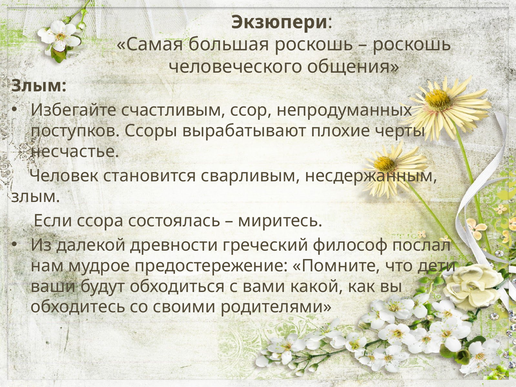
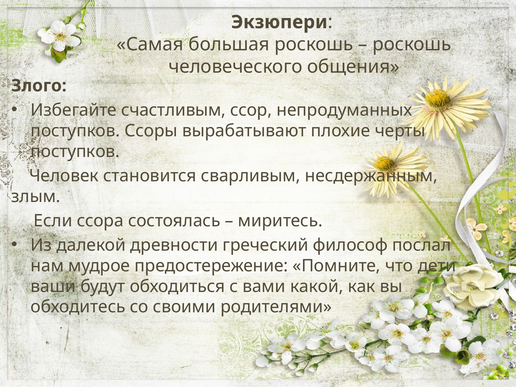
Злым at (39, 86): Злым -> Злого
несчастье at (75, 151): несчастье -> поступков
